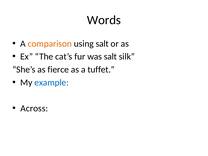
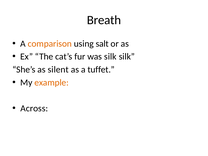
Words: Words -> Breath
was salt: salt -> silk
fierce: fierce -> silent
example colour: blue -> orange
